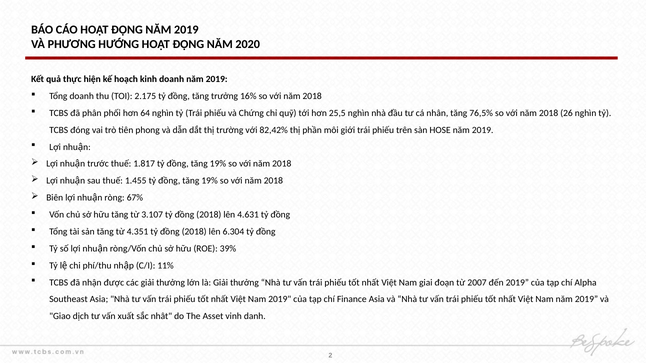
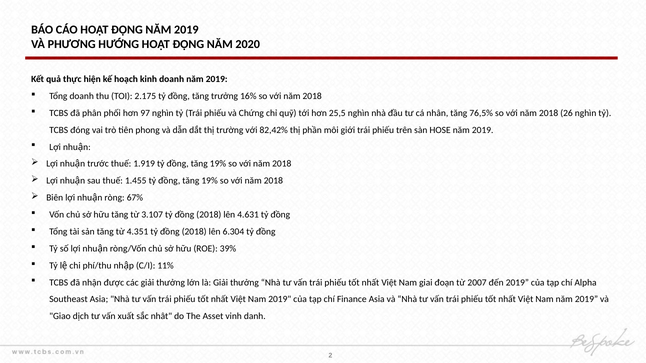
64: 64 -> 97
1.817: 1.817 -> 1.919
